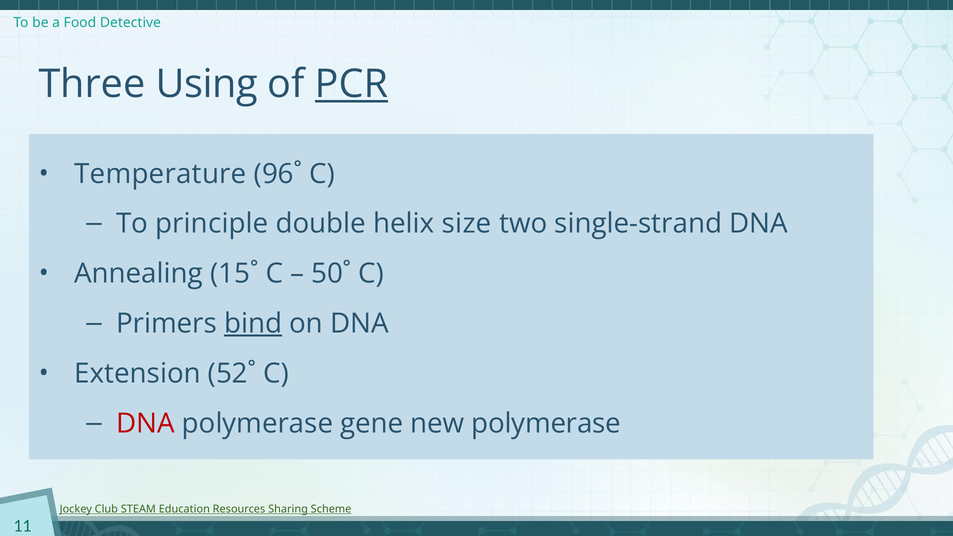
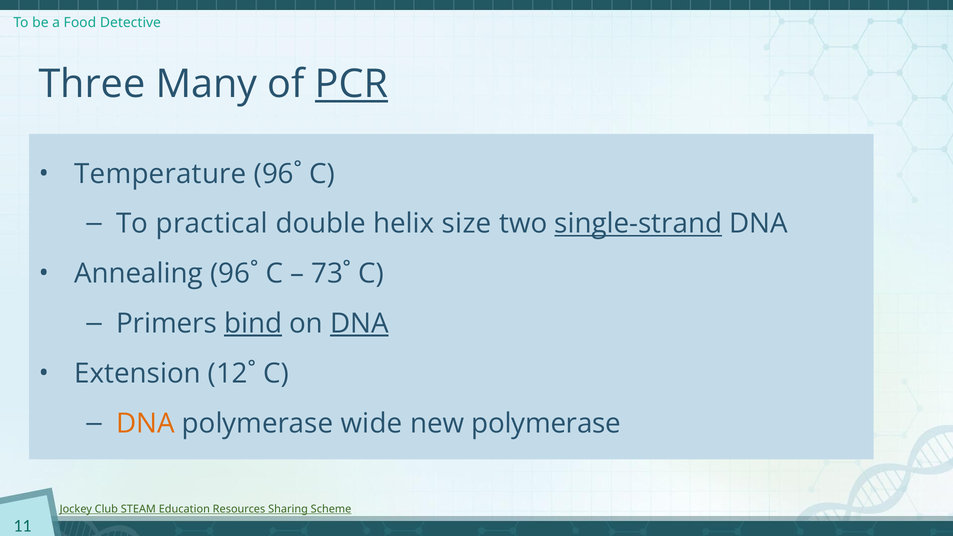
Using: Using -> Many
principle: principle -> practical
single-strand underline: none -> present
Annealing 15˚: 15˚ -> 96˚
50˚: 50˚ -> 73˚
DNA at (359, 324) underline: none -> present
52˚: 52˚ -> 12˚
DNA at (145, 423) colour: red -> orange
gene: gene -> wide
